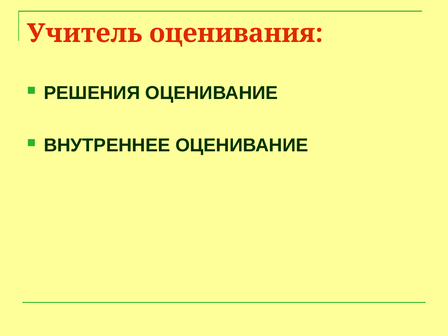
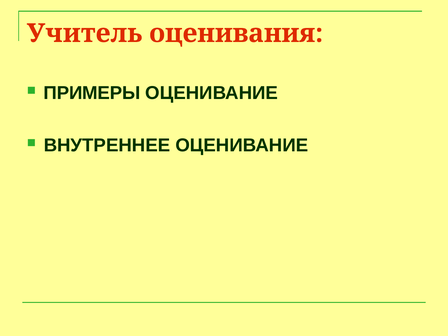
РЕШЕНИЯ: РЕШЕНИЯ -> ПРИМЕРЫ
